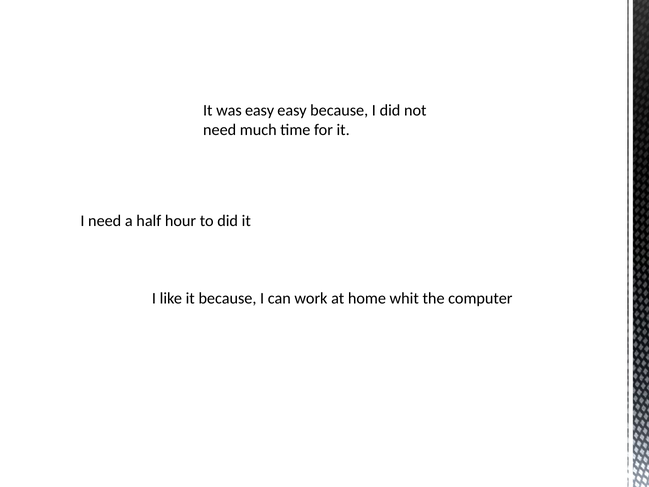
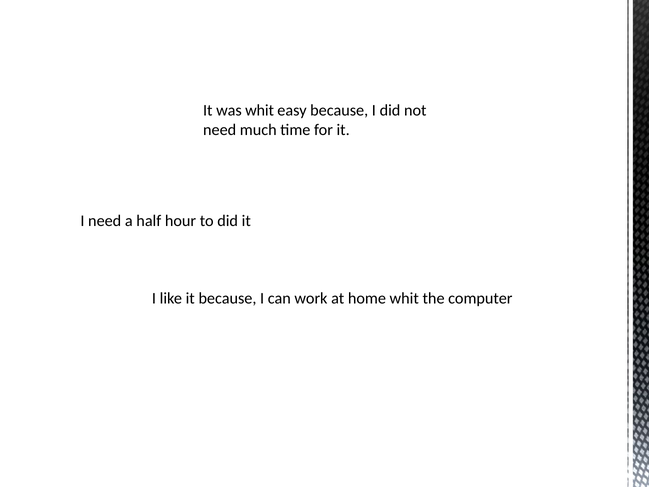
was easy: easy -> whit
